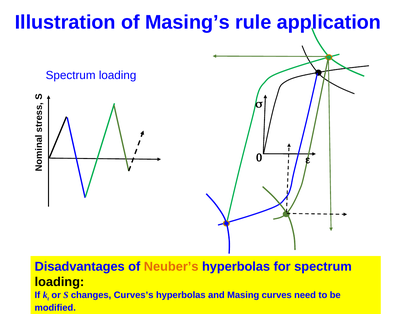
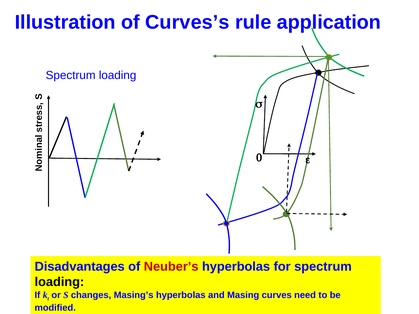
Masing’s: Masing’s -> Curves’s
Neuber’s colour: orange -> red
Curves’s: Curves’s -> Masing’s
